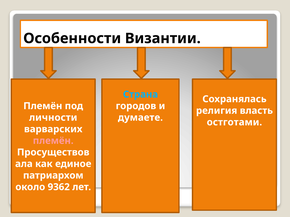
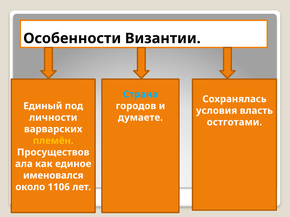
Племён at (43, 106): Племён -> Единый
религия: религия -> условия
племён at (53, 141) colour: pink -> yellow
патриархом: патриархом -> именовался
9362: 9362 -> 1106
